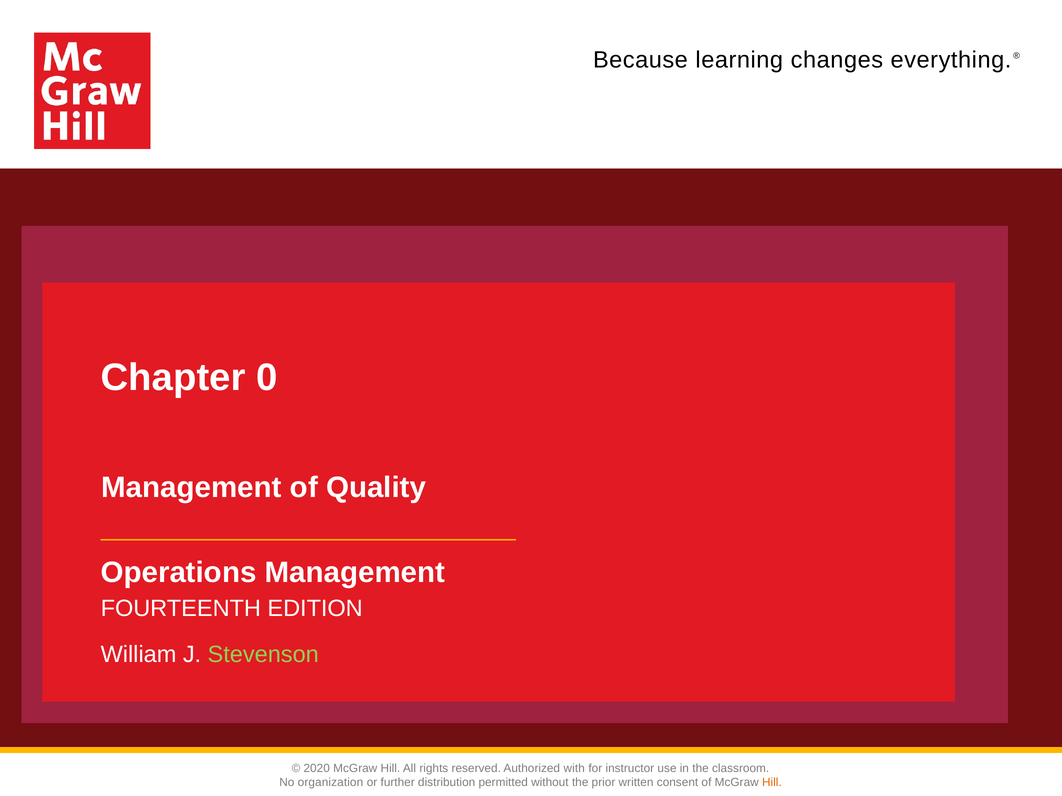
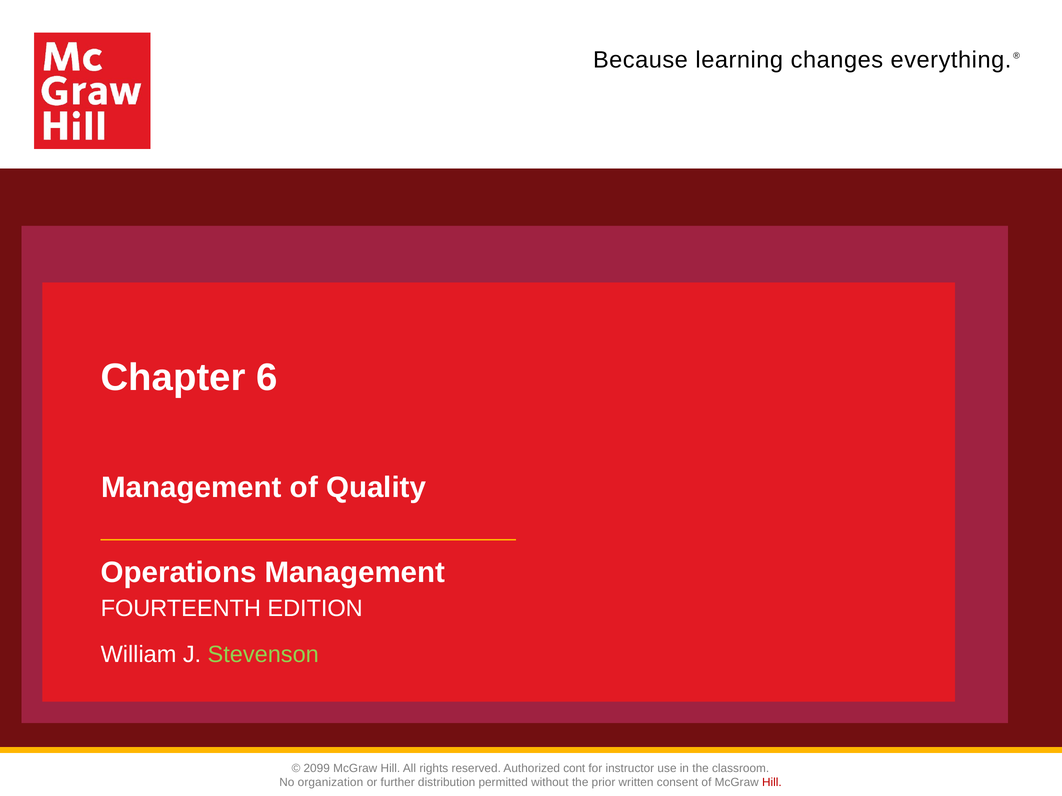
0: 0 -> 6
2020: 2020 -> 2099
with: with -> cont
Hill at (772, 783) colour: orange -> red
